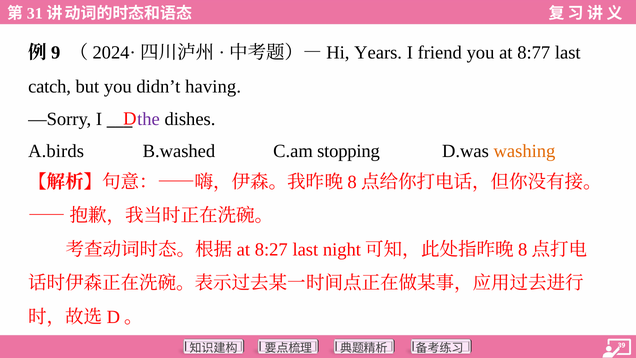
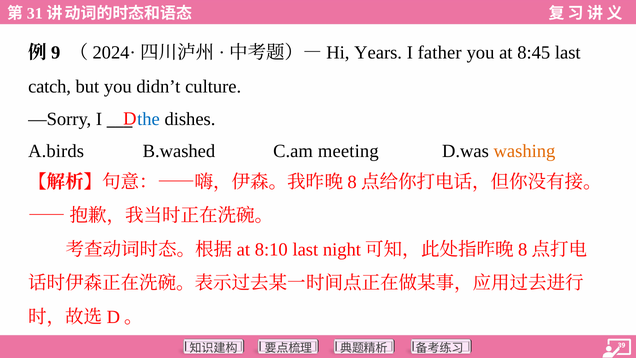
friend: friend -> father
8:77: 8:77 -> 8:45
having: having -> culture
the colour: purple -> blue
stopping: stopping -> meeting
8:27: 8:27 -> 8:10
